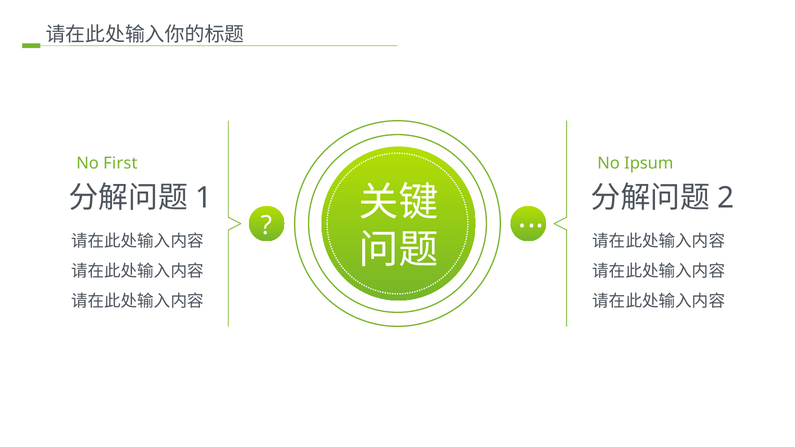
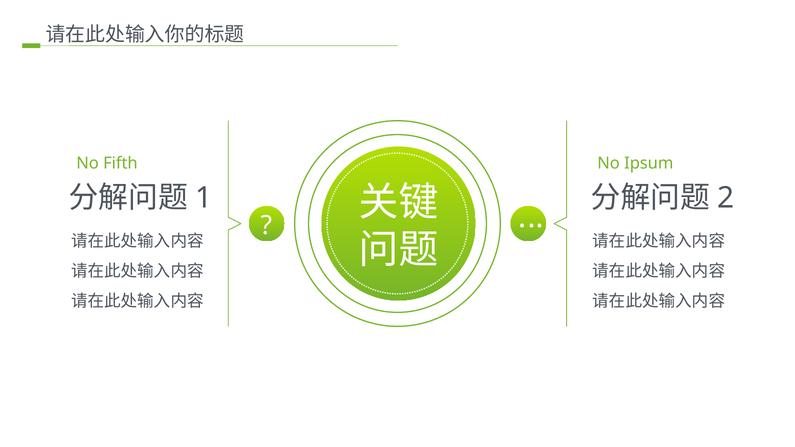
First: First -> Fifth
